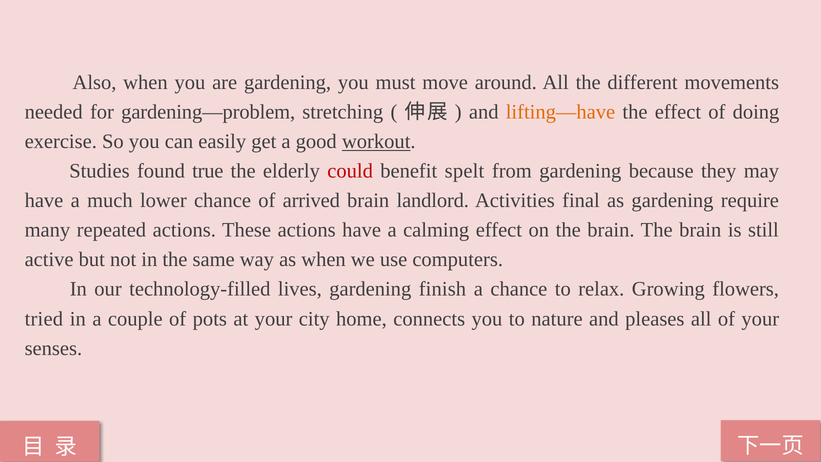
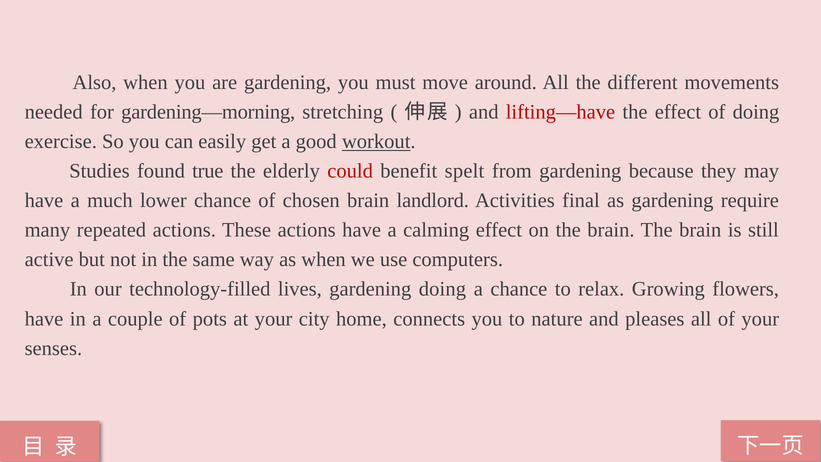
gardening—problem: gardening—problem -> gardening—morning
lifting—have colour: orange -> red
arrived: arrived -> chosen
gardening finish: finish -> doing
tried at (44, 319): tried -> have
